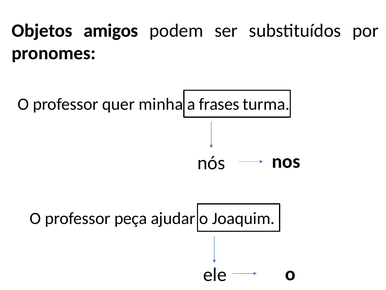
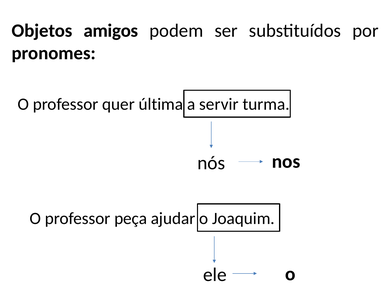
minha: minha -> última
frases: frases -> servir
